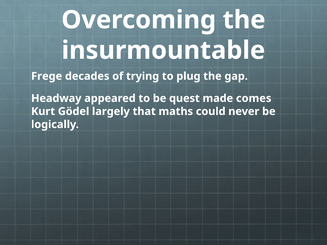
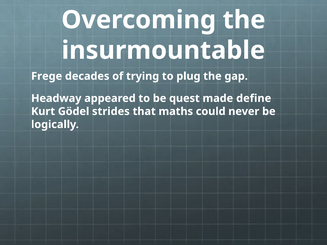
comes: comes -> define
largely: largely -> strides
